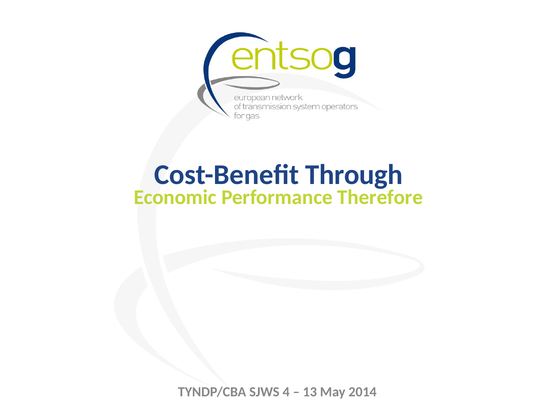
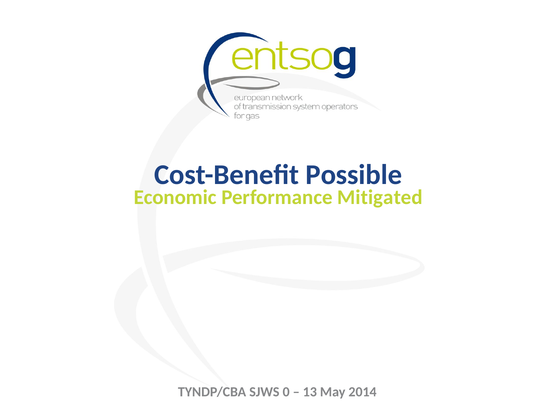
Through: Through -> Possible
Therefore: Therefore -> Mitigated
4: 4 -> 0
